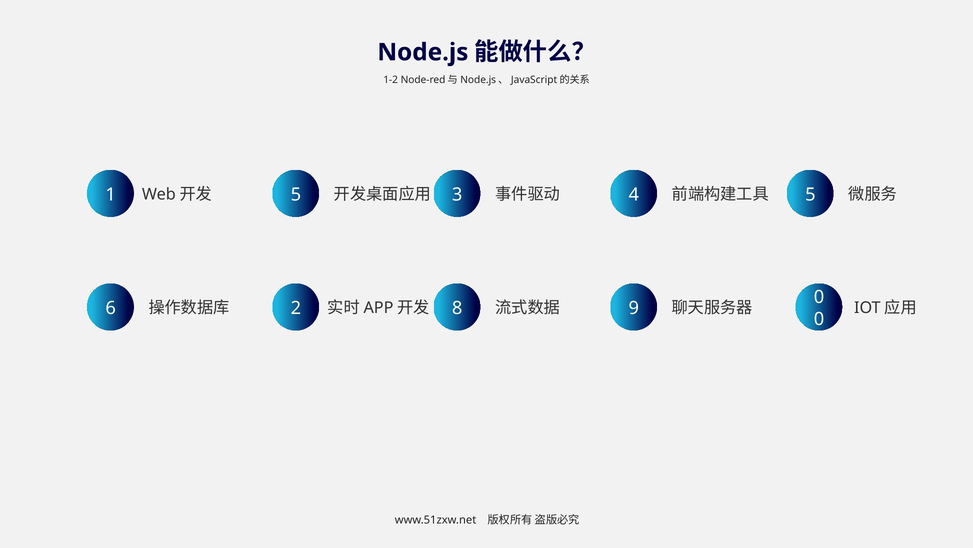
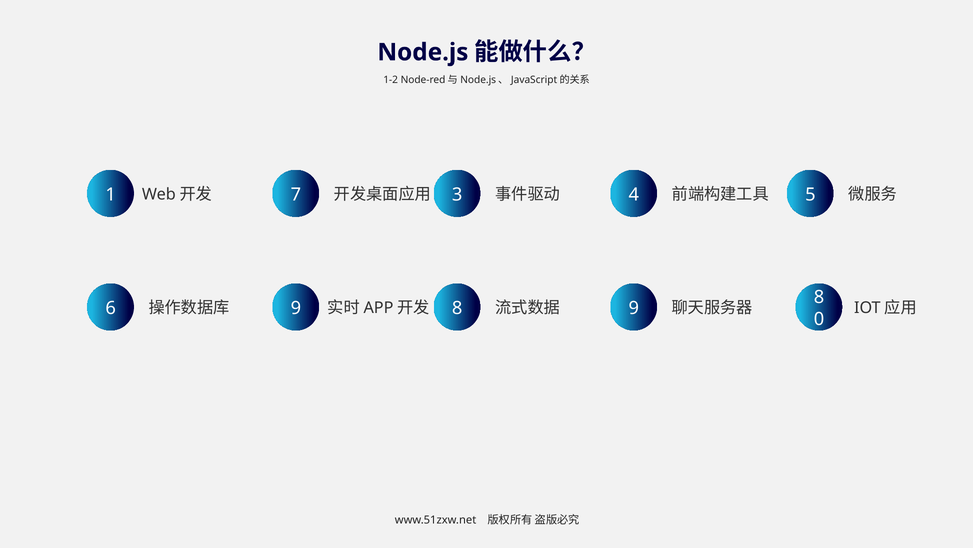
5 at (296, 194): 5 -> 7
2 at (296, 308): 2 -> 9
0 at (819, 297): 0 -> 8
